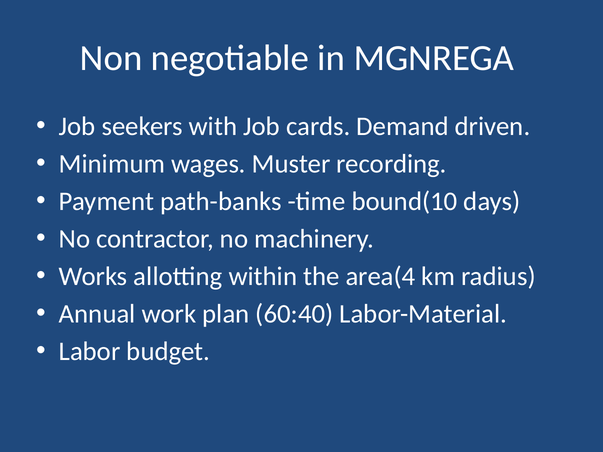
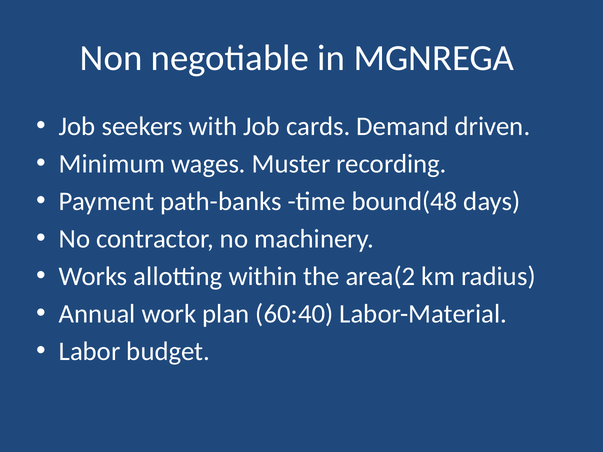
bound(10: bound(10 -> bound(48
area(4: area(4 -> area(2
